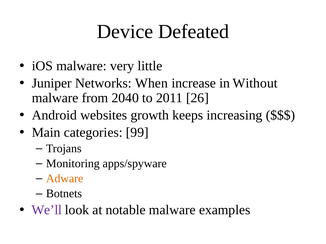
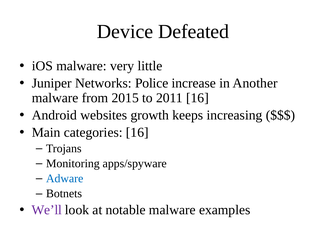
When: When -> Police
Without: Without -> Another
2040: 2040 -> 2015
2011 26: 26 -> 16
categories 99: 99 -> 16
Adware colour: orange -> blue
